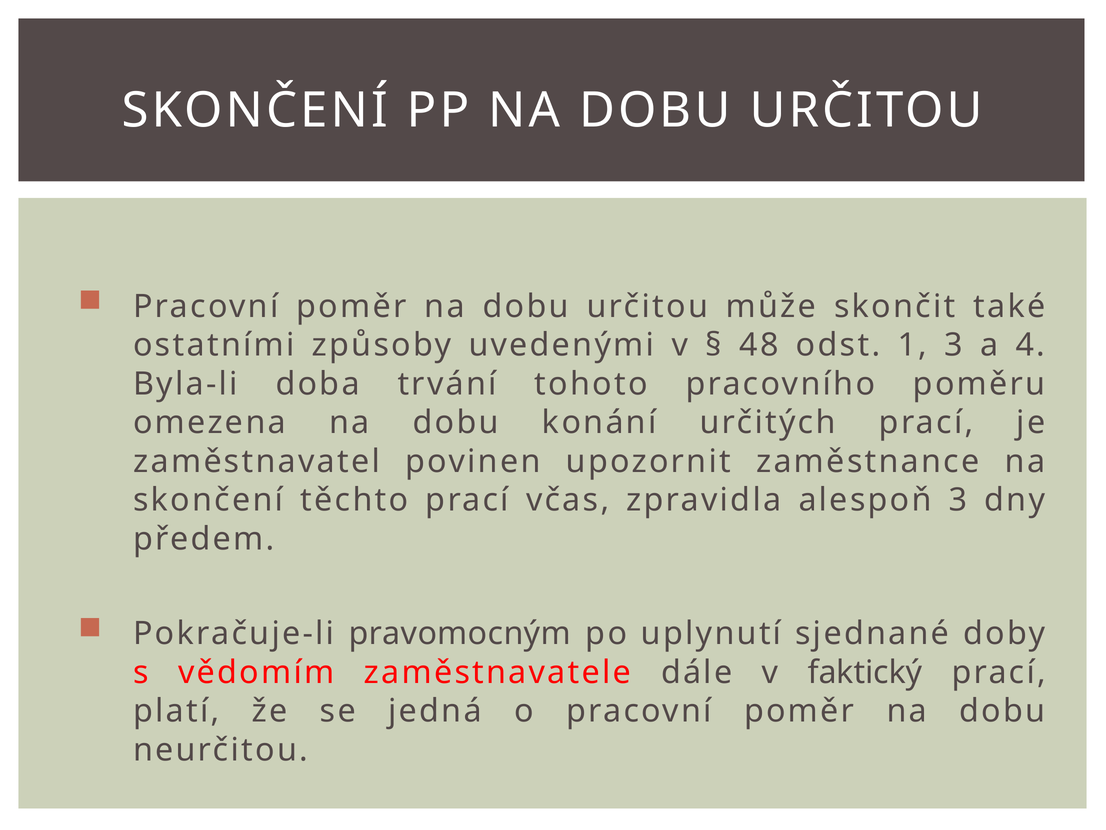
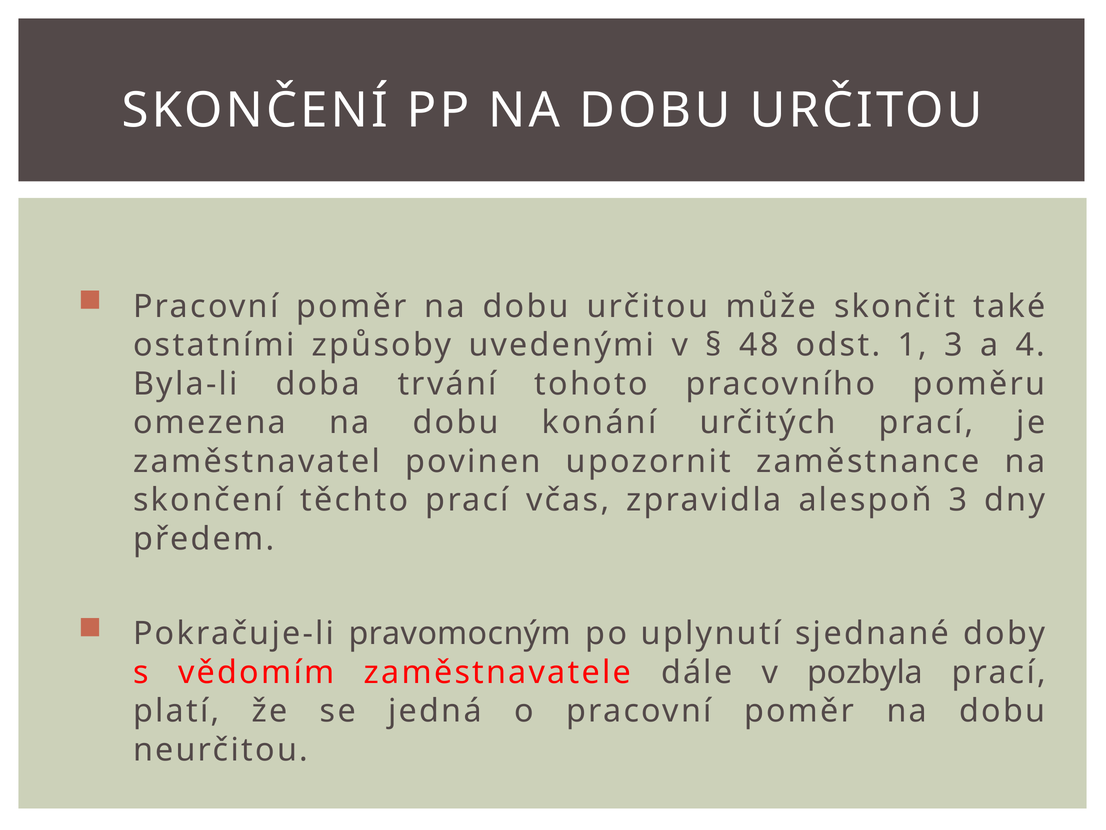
faktický: faktický -> pozbyla
